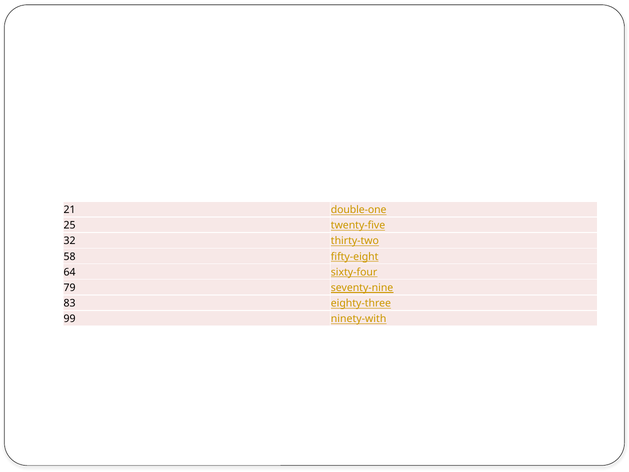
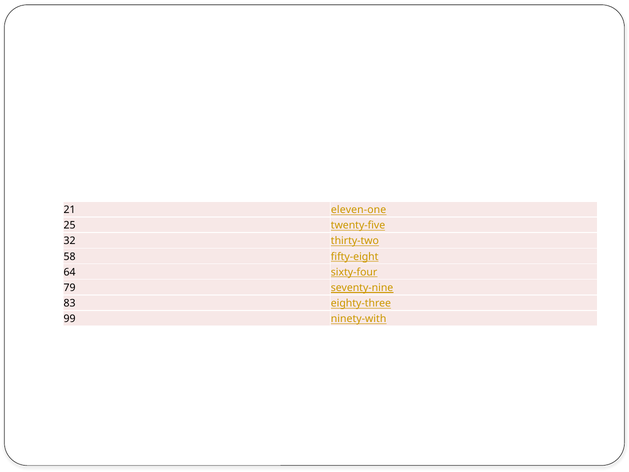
double-one: double-one -> eleven-one
